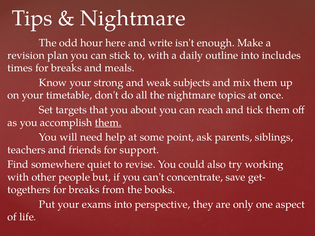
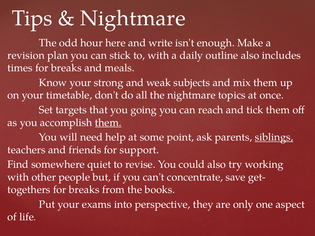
outline into: into -> also
about: about -> going
siblings underline: none -> present
